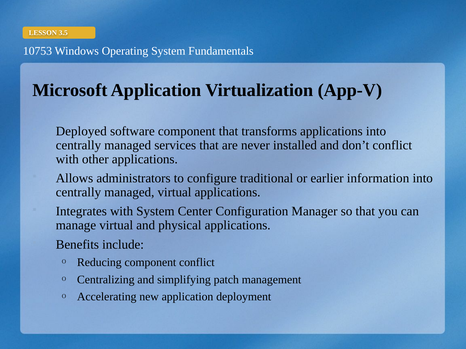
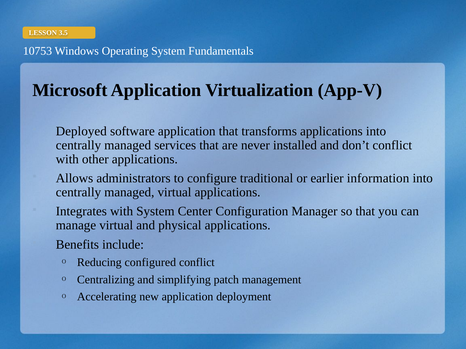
software component: component -> application
Reducing component: component -> configured
